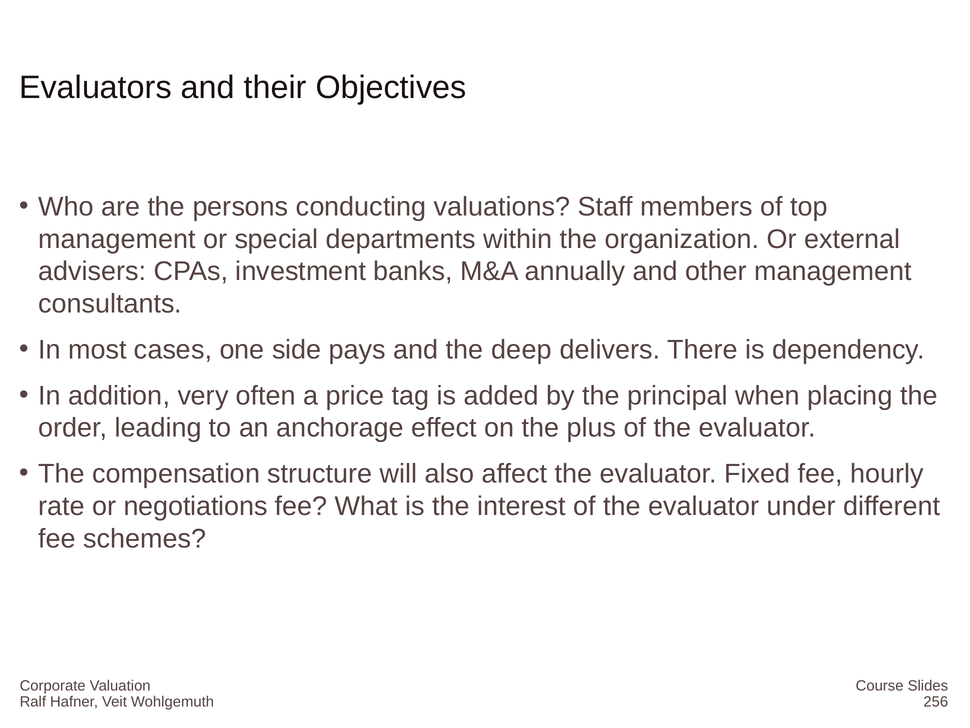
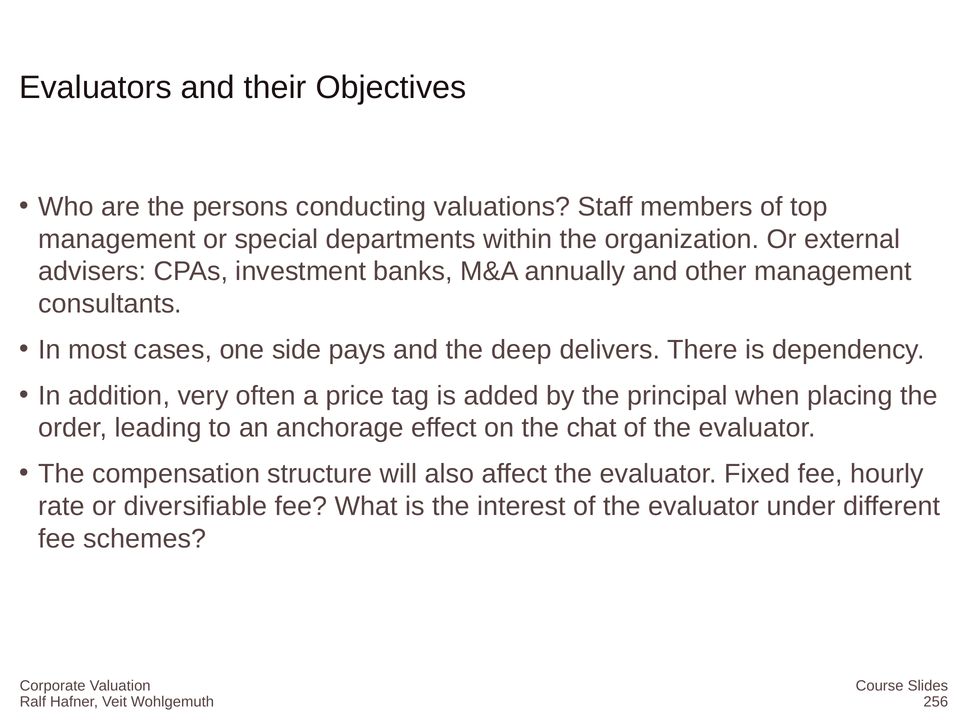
plus: plus -> chat
negotiations: negotiations -> diversifiable
